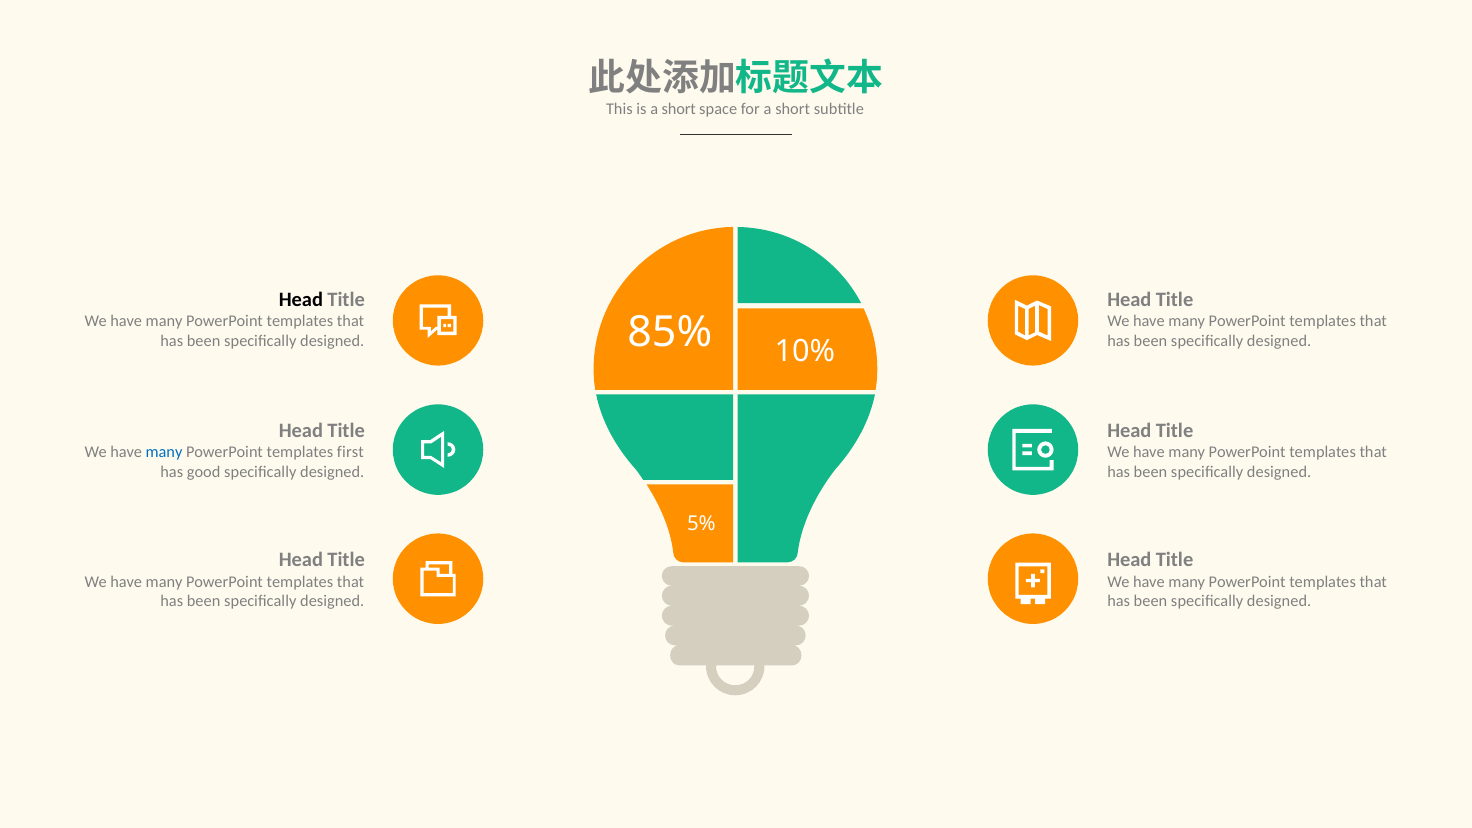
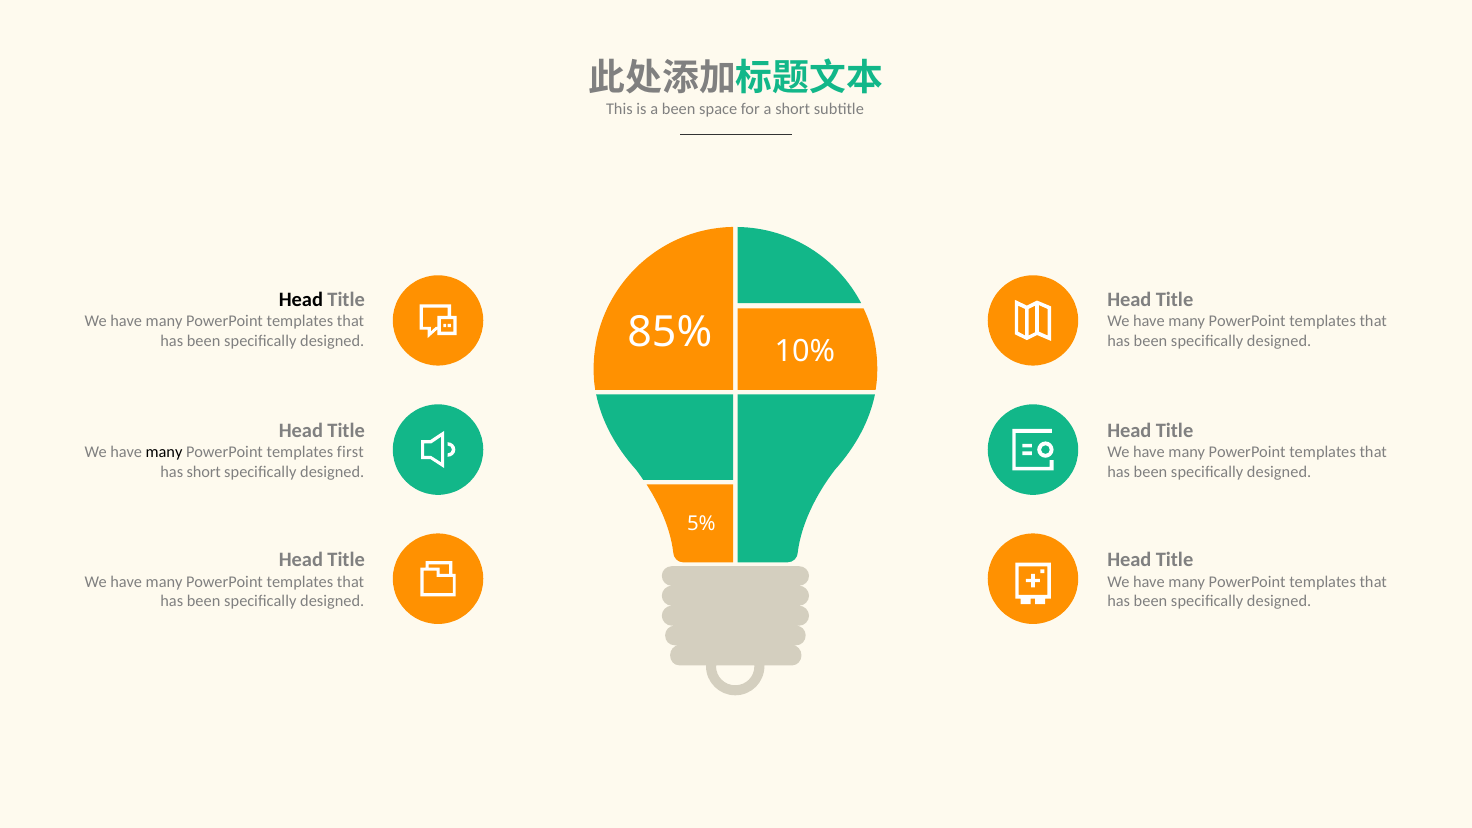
is a short: short -> been
many at (164, 452) colour: blue -> black
has good: good -> short
